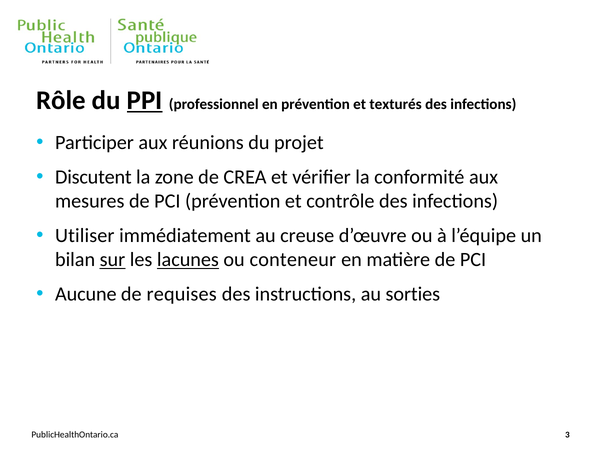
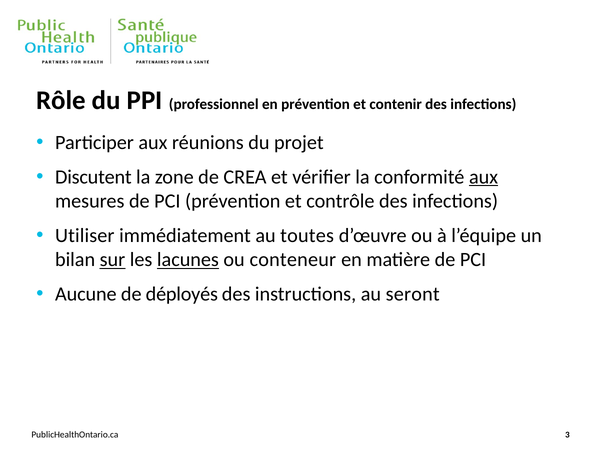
PPI underline: present -> none
texturés: texturés -> contenir
aux at (484, 177) underline: none -> present
creuse: creuse -> toutes
requises: requises -> déployés
sorties: sorties -> seront
